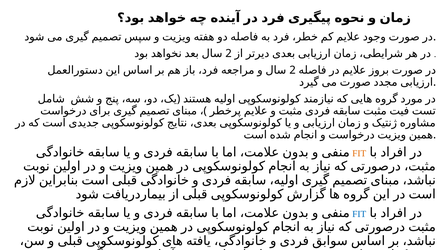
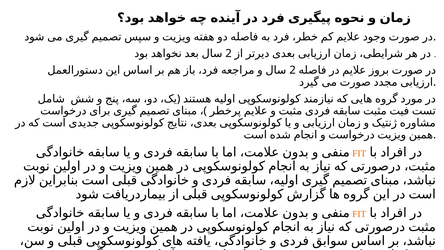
FIT at (359, 214) colour: blue -> orange
